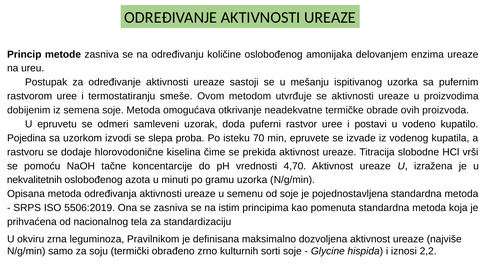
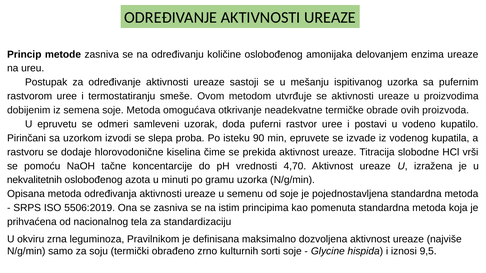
Pojedina: Pojedina -> Pirinčani
70: 70 -> 90
2,2: 2,2 -> 9,5
